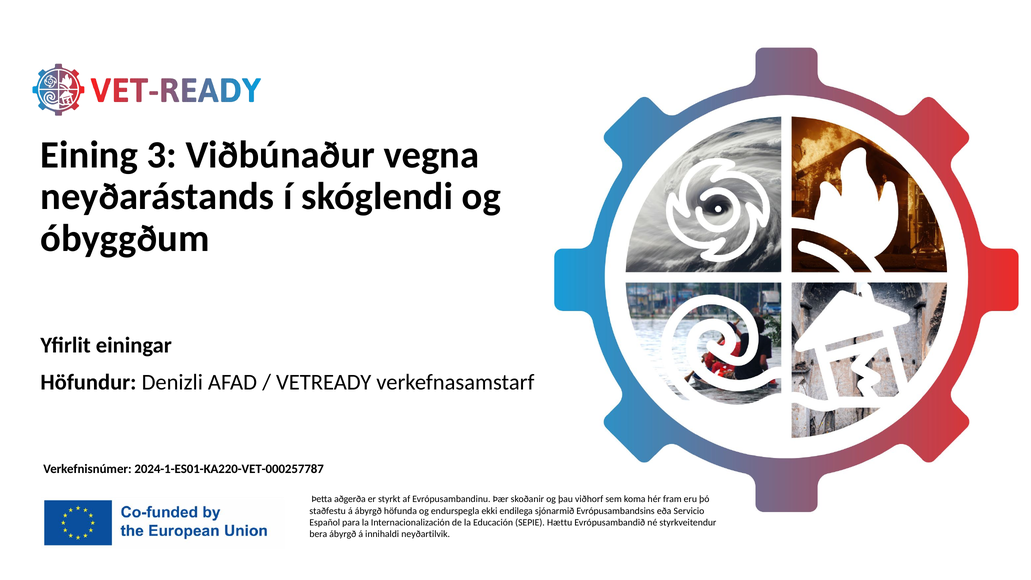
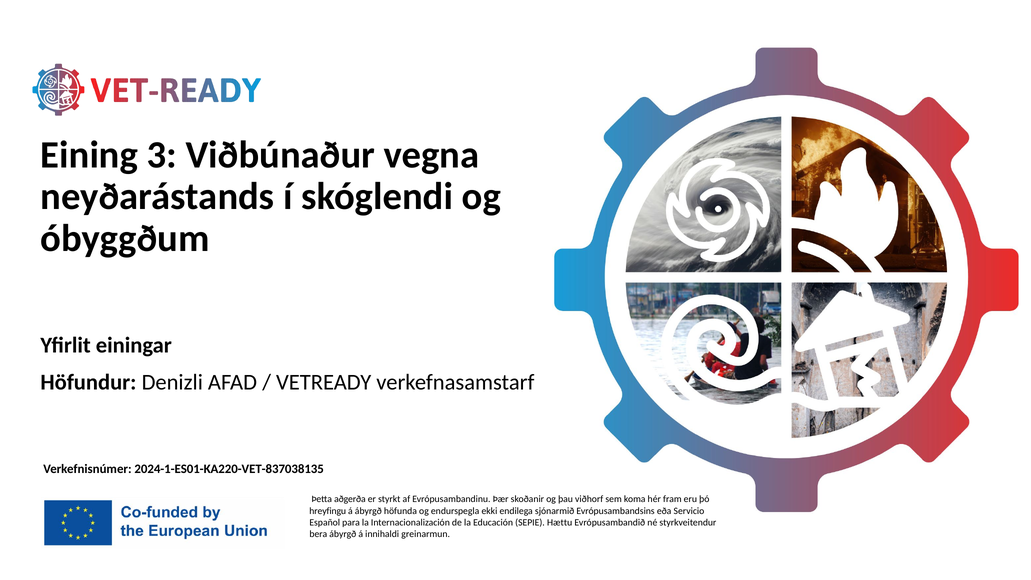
2024-1-ES01-KA220-VET-000257787: 2024-1-ES01-KA220-VET-000257787 -> 2024-1-ES01-KA220-VET-837038135
staðfestu: staðfestu -> hreyfingu
neyðartilvik: neyðartilvik -> greinarmun
